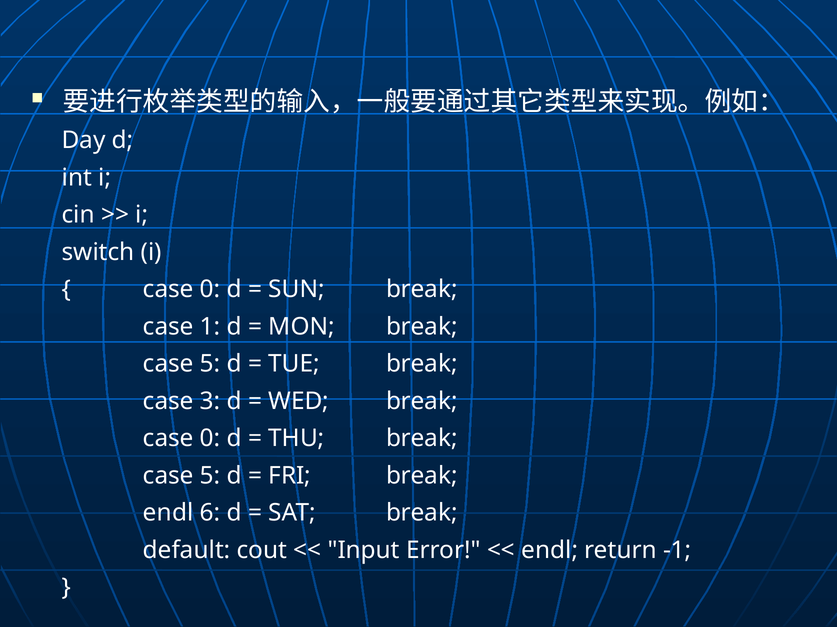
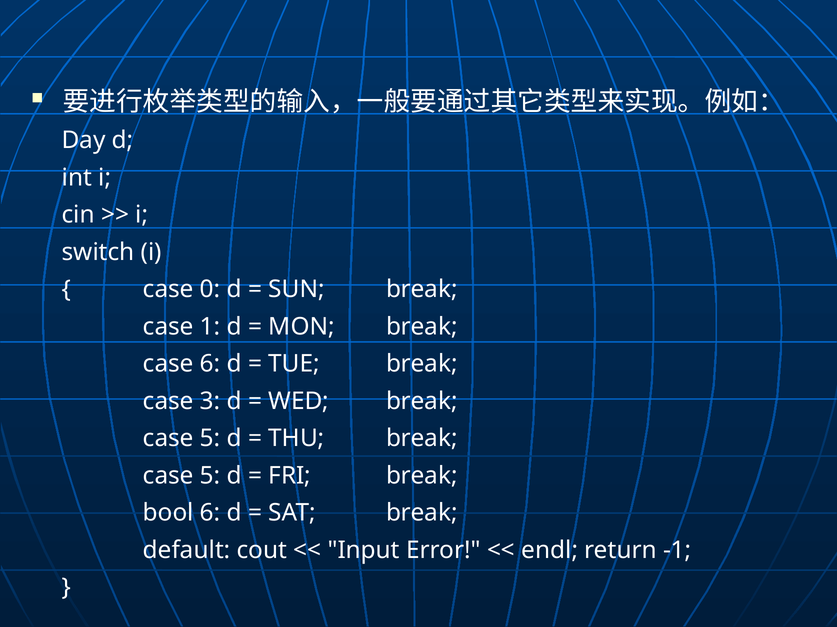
5 at (210, 364): 5 -> 6
0 at (210, 439): 0 -> 5
endl at (168, 513): endl -> bool
